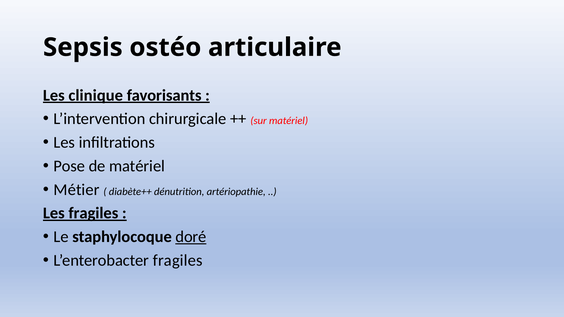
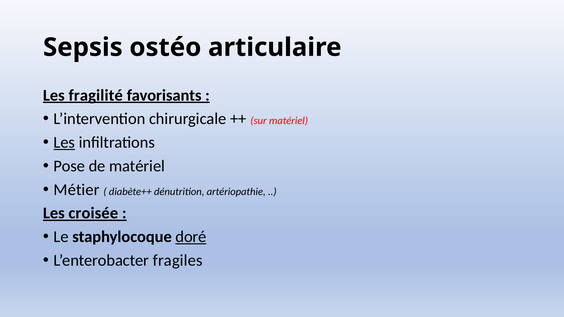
clinique: clinique -> fragilité
Les at (64, 143) underline: none -> present
Les fragiles: fragiles -> croisée
